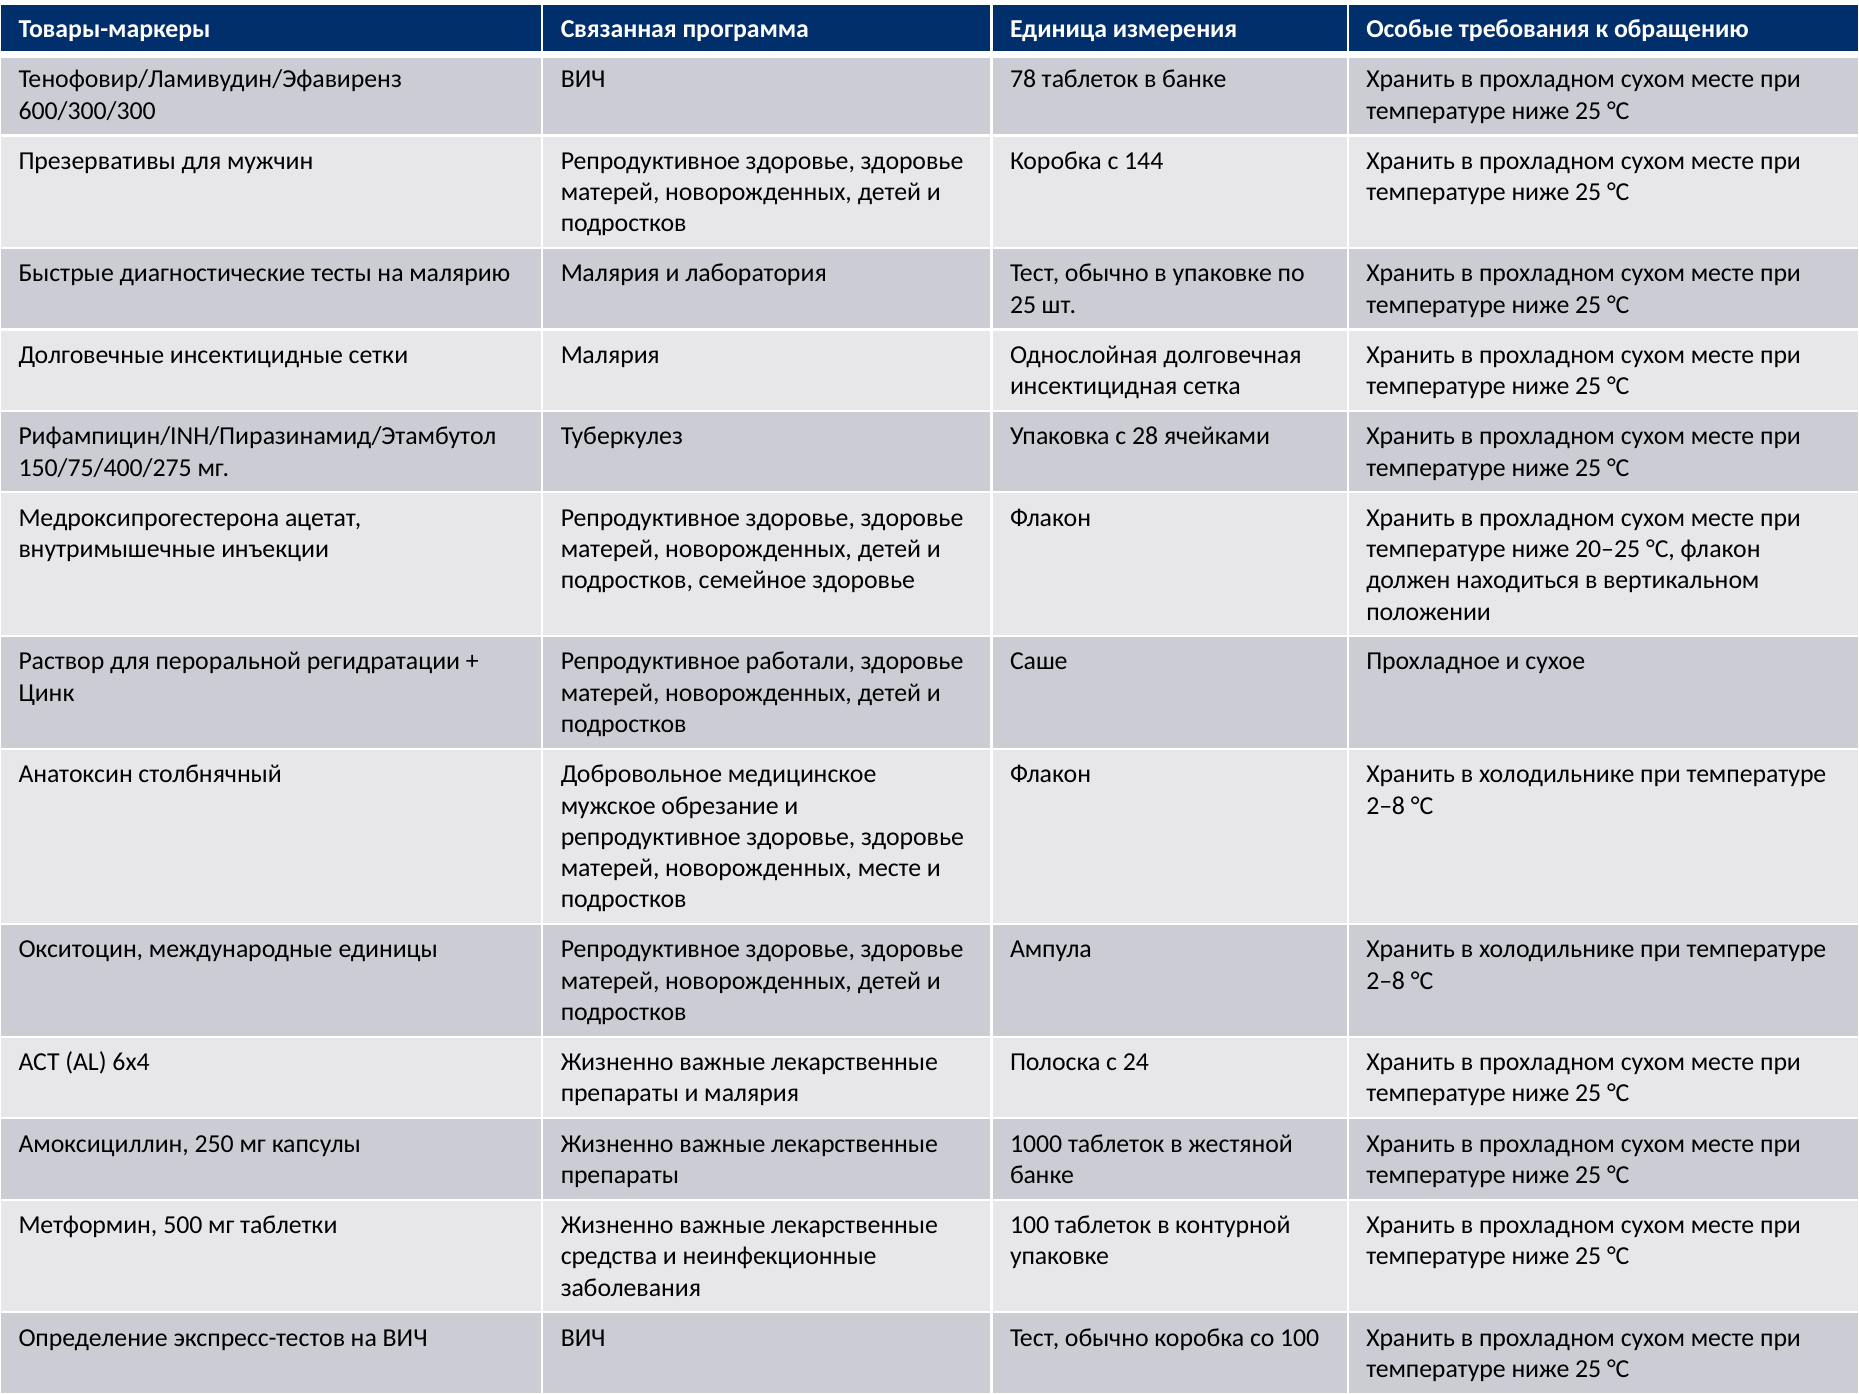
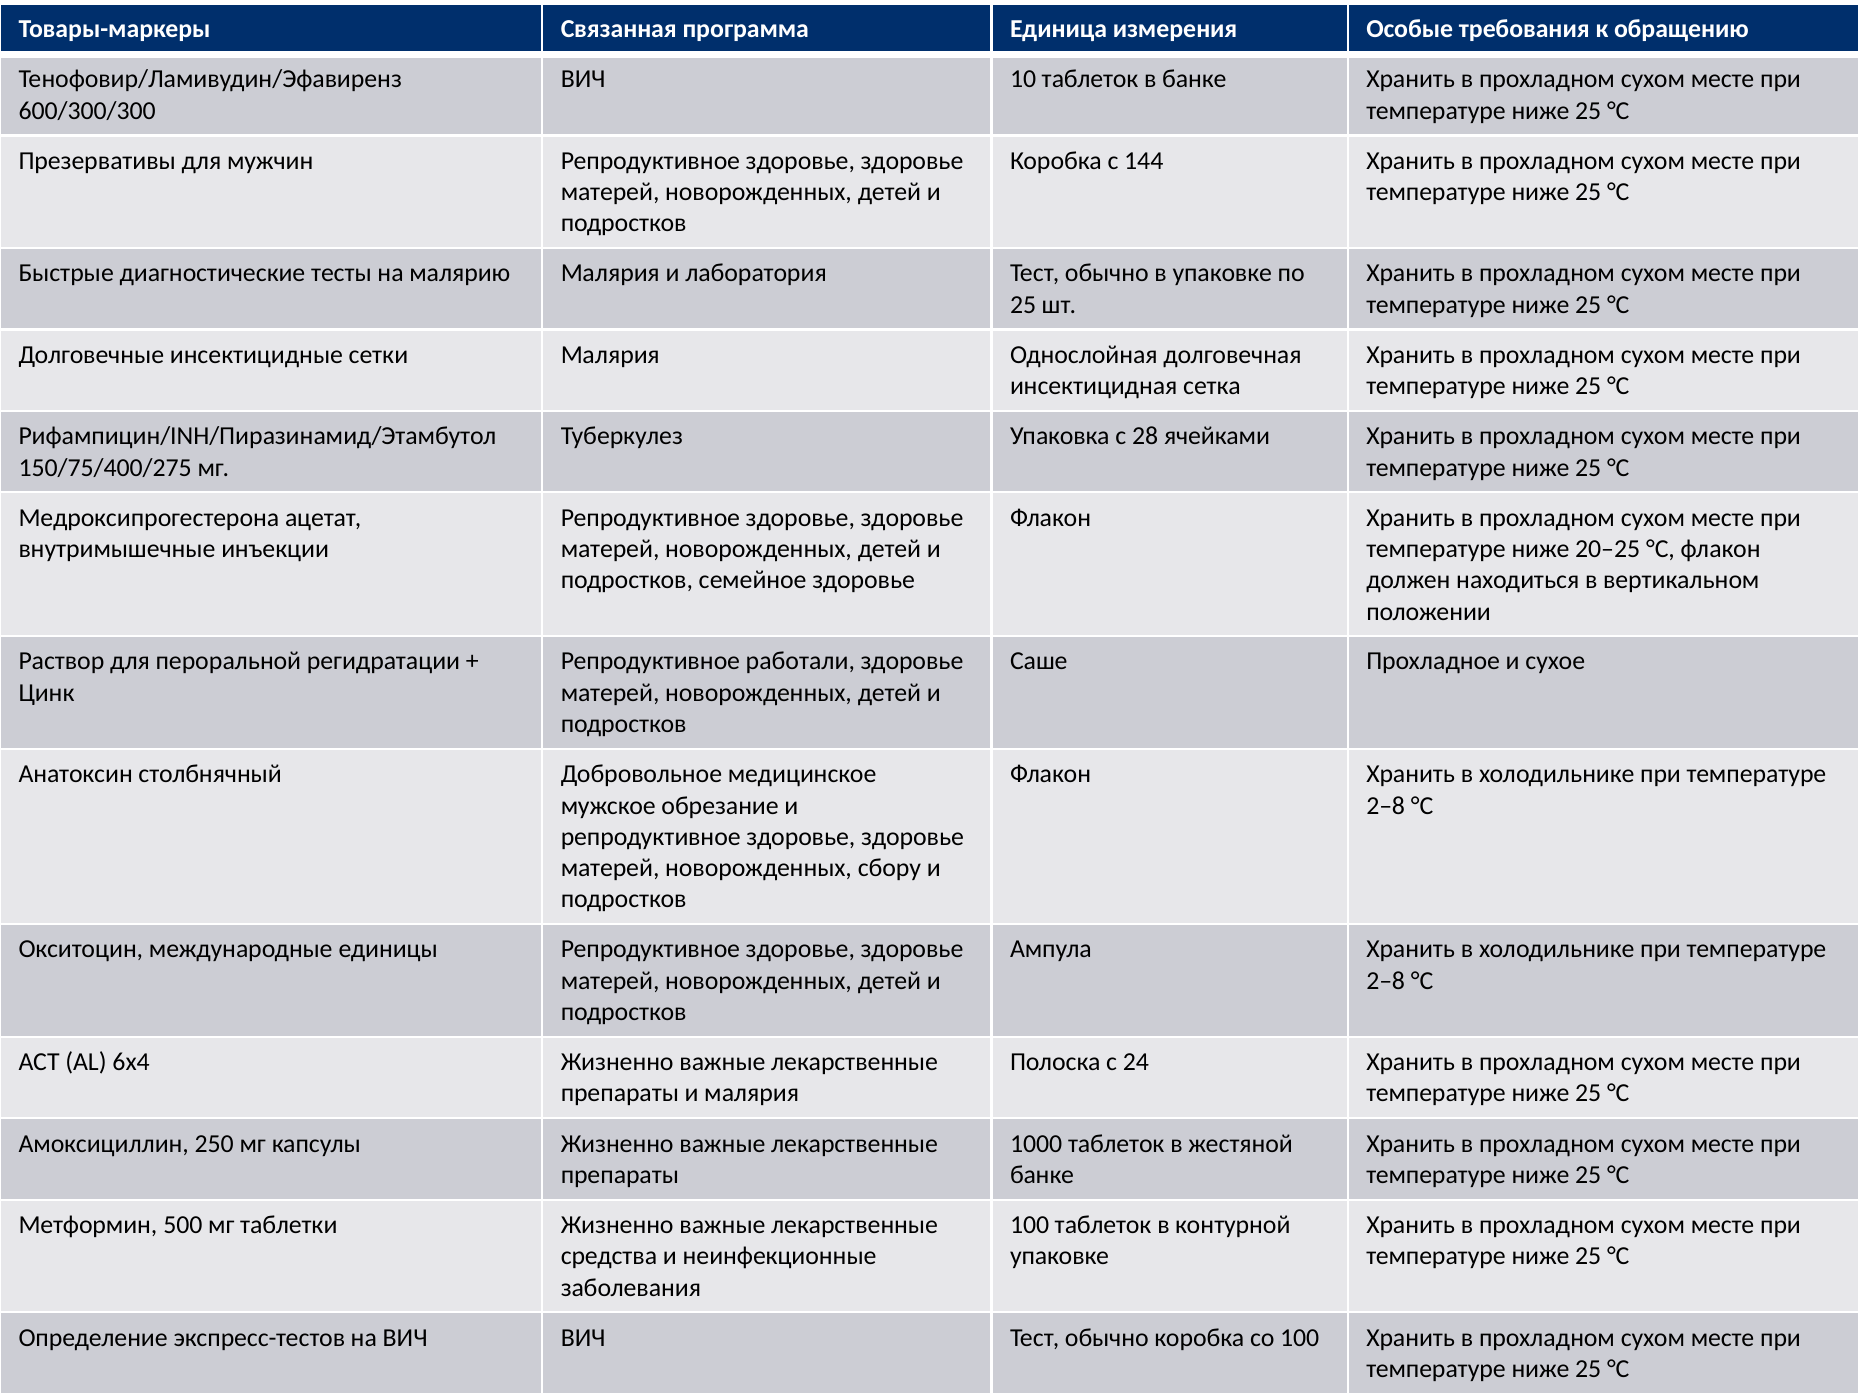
78: 78 -> 10
новорожденных месте: месте -> сбору
